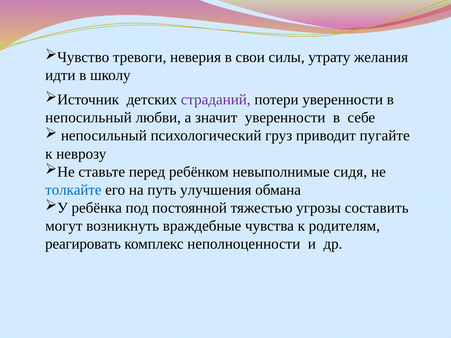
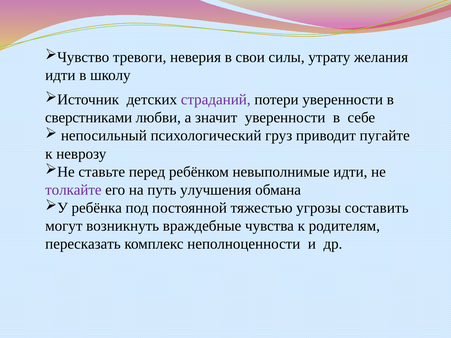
непосильный at (88, 118): непосильный -> сверстниками
невыполнимые сидя: сидя -> идти
толкайте colour: blue -> purple
реагировать: реагировать -> пересказать
